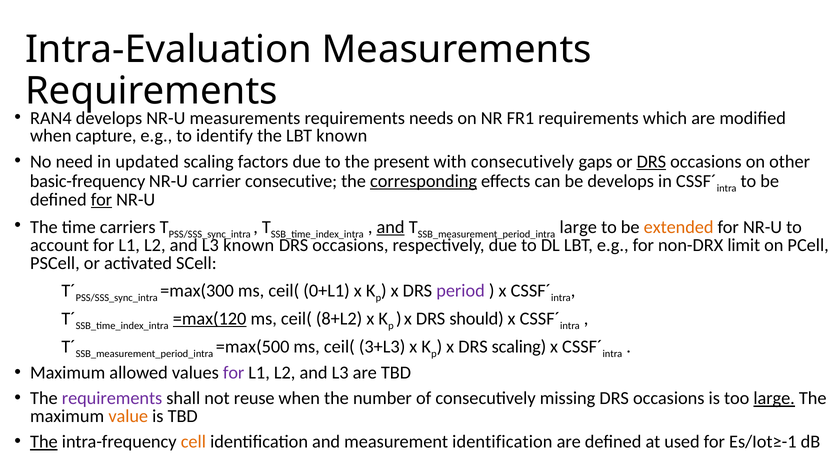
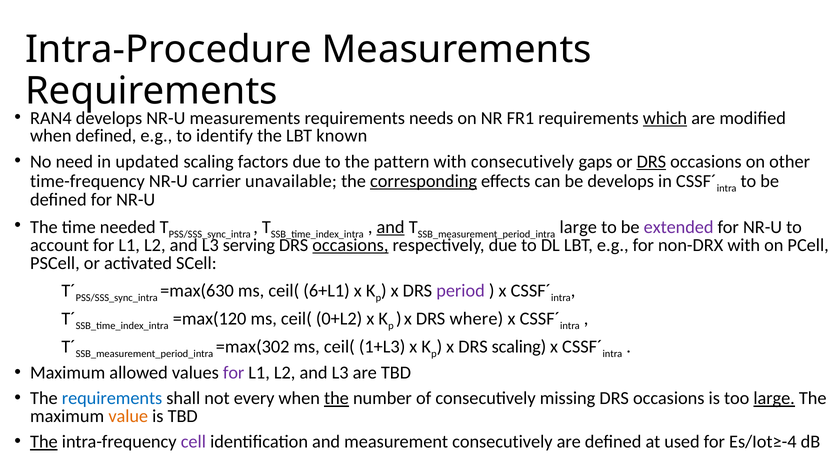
Intra-Evaluation: Intra-Evaluation -> Intra-Procedure
which underline: none -> present
when capture: capture -> defined
present: present -> pattern
basic-frequency: basic-frequency -> time-frequency
consecutive: consecutive -> unavailable
for at (101, 199) underline: present -> none
carriers: carriers -> needed
extended colour: orange -> purple
L3 known: known -> serving
occasions at (350, 245) underline: none -> present
non-DRX limit: limit -> with
=max(300: =max(300 -> =max(630
0+L1: 0+L1 -> 6+L1
=max(120 underline: present -> none
8+L2: 8+L2 -> 0+L2
should: should -> where
=max(500: =max(500 -> =max(302
3+L3: 3+L3 -> 1+L3
requirements at (112, 398) colour: purple -> blue
reuse: reuse -> every
the at (336, 398) underline: none -> present
cell colour: orange -> purple
measurement identification: identification -> consecutively
Es/Iot≥-1: Es/Iot≥-1 -> Es/Iot≥-4
